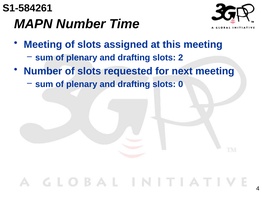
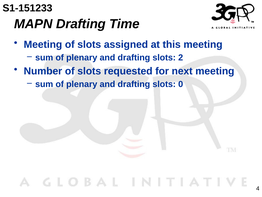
S1-584261: S1-584261 -> S1-151233
MAPN Number: Number -> Drafting
